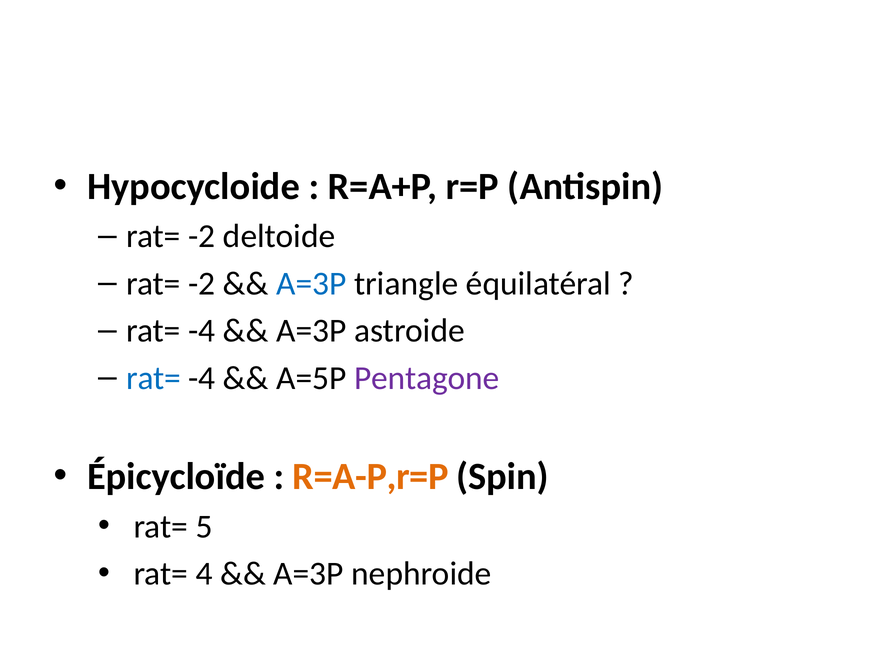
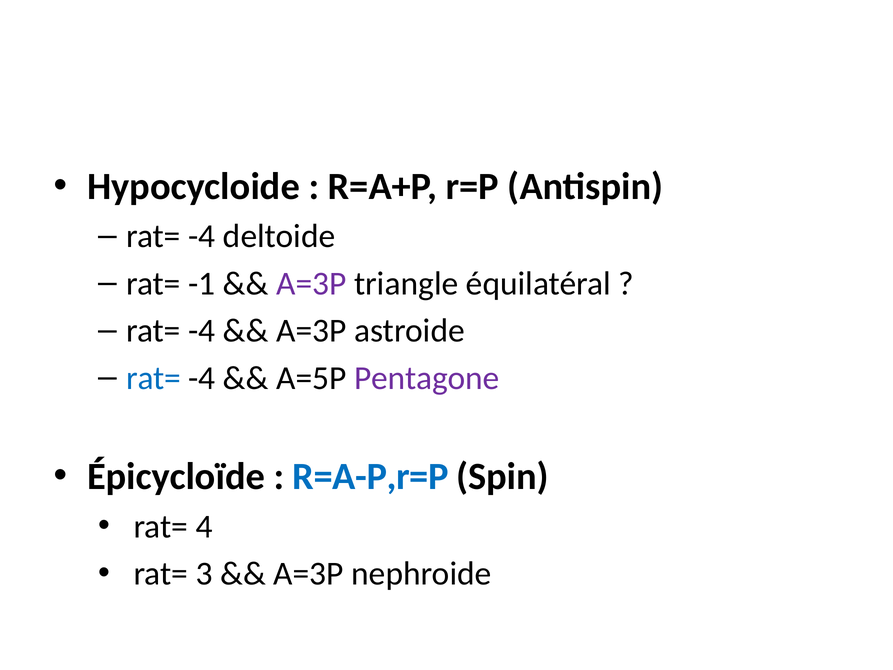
-2 at (202, 236): -2 -> -4
-2 at (202, 283): -2 -> -1
A=3P at (311, 283) colour: blue -> purple
R=A-P,r=P colour: orange -> blue
5: 5 -> 4
4: 4 -> 3
